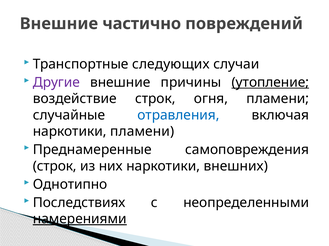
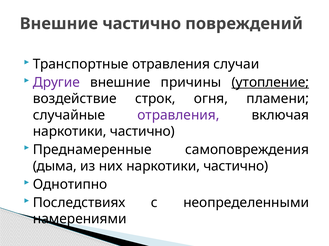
Транспортные следующих: следующих -> отравления
отравления at (178, 115) colour: blue -> purple
пламени at (142, 132): пламени -> частично
строк at (55, 167): строк -> дыма
них наркотики внешних: внешних -> частично
намерениями underline: present -> none
